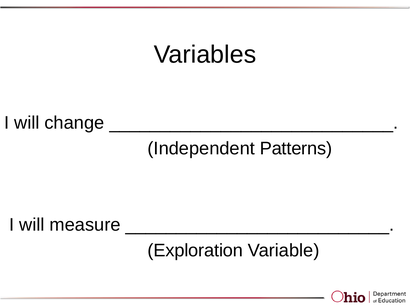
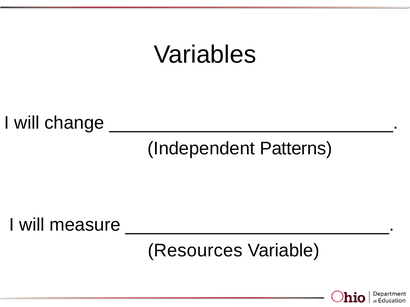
Exploration: Exploration -> Resources
